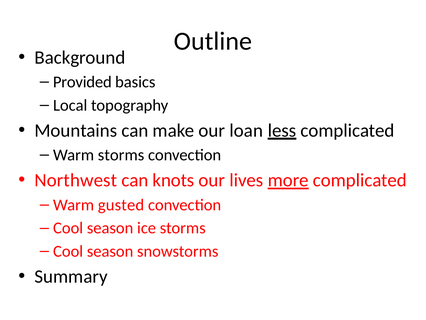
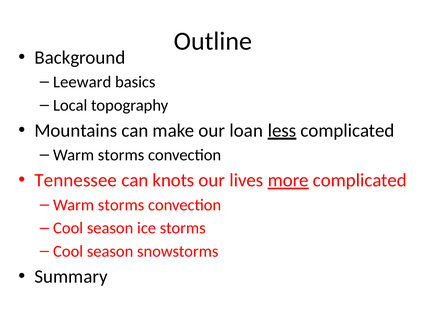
Provided: Provided -> Leeward
Northwest: Northwest -> Tennessee
gusted at (121, 205): gusted -> storms
